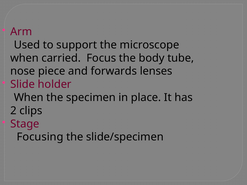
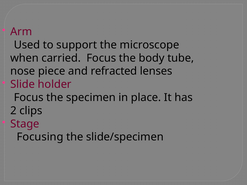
forwards: forwards -> refracted
When at (29, 98): When -> Focus
